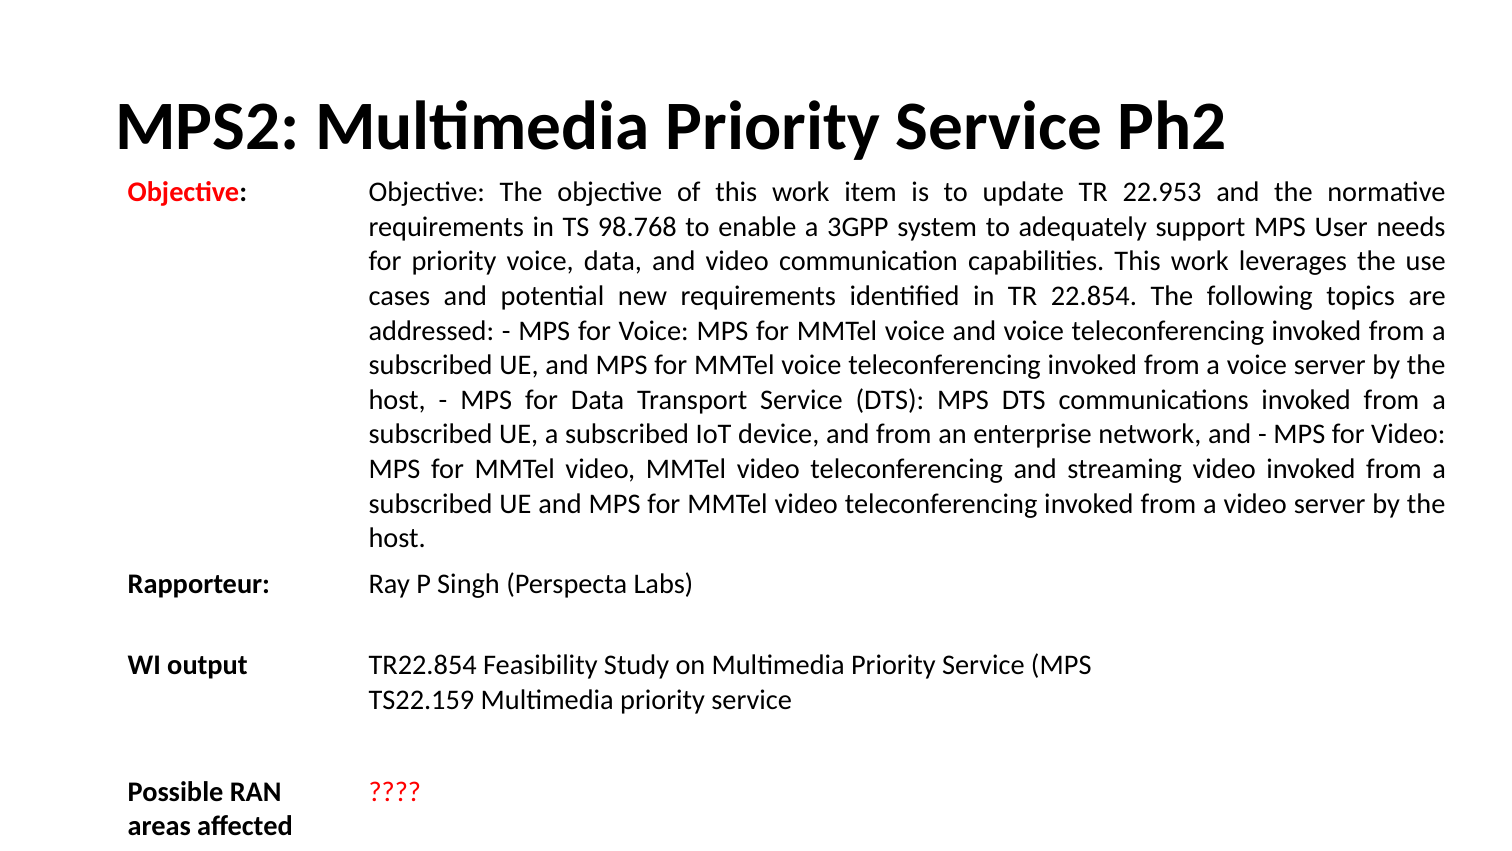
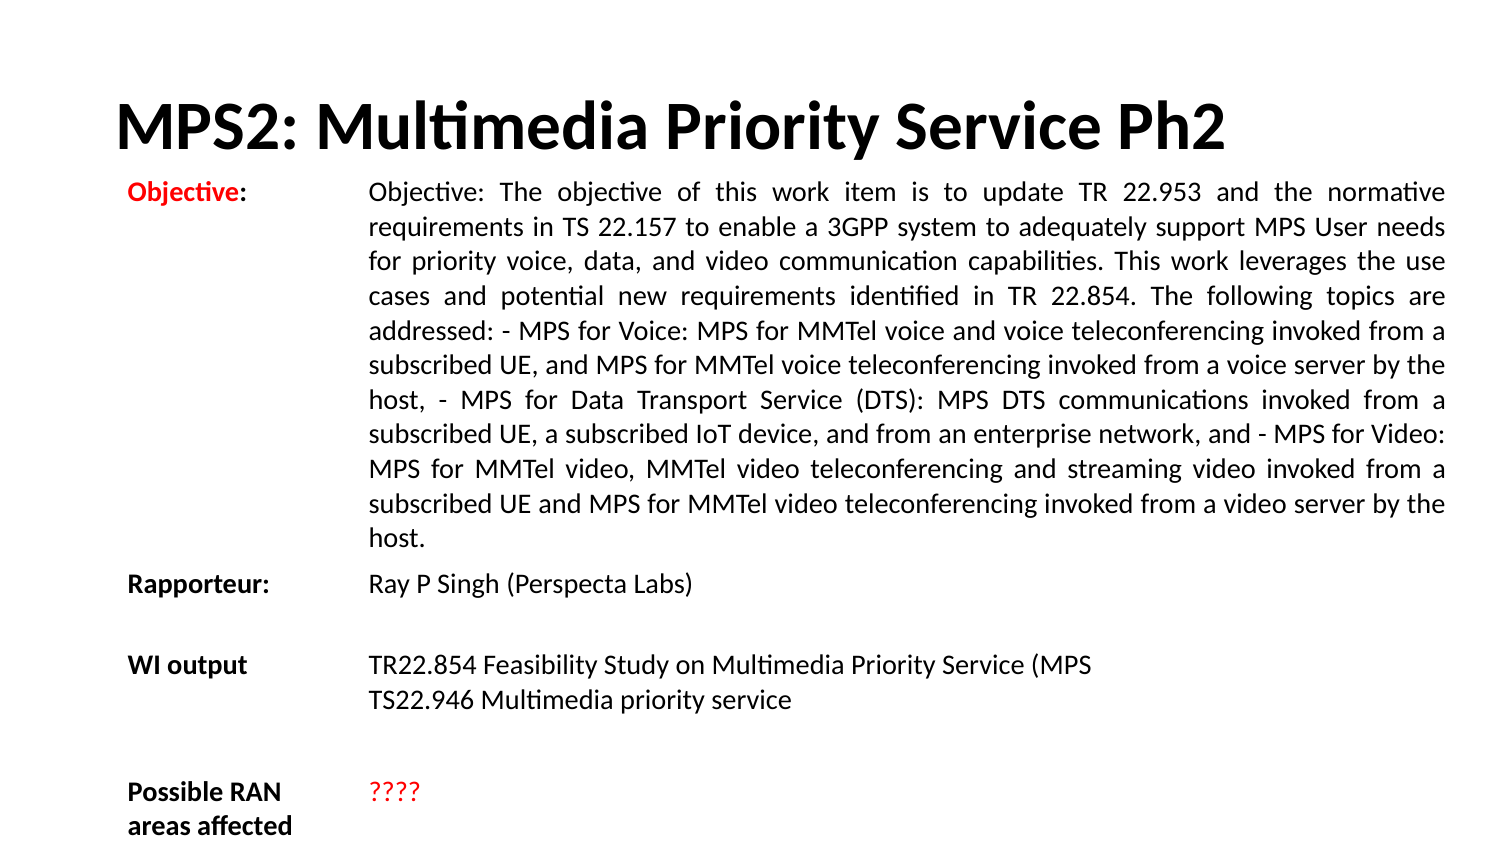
98.768: 98.768 -> 22.157
TS22.159: TS22.159 -> TS22.946
